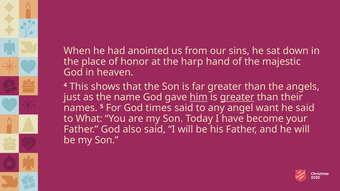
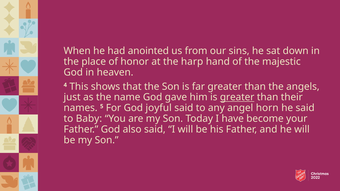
him underline: present -> none
times: times -> joyful
want: want -> horn
What: What -> Baby
